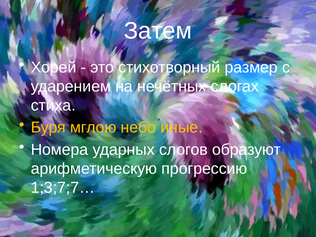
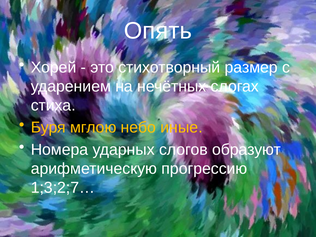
Затем: Затем -> Опять
1;3;7;7…: 1;3;7;7… -> 1;3;2;7…
